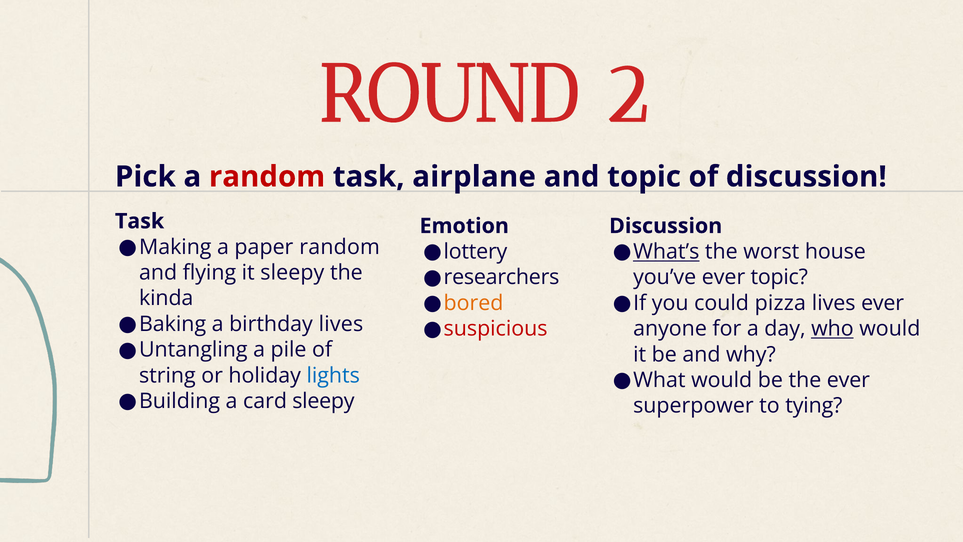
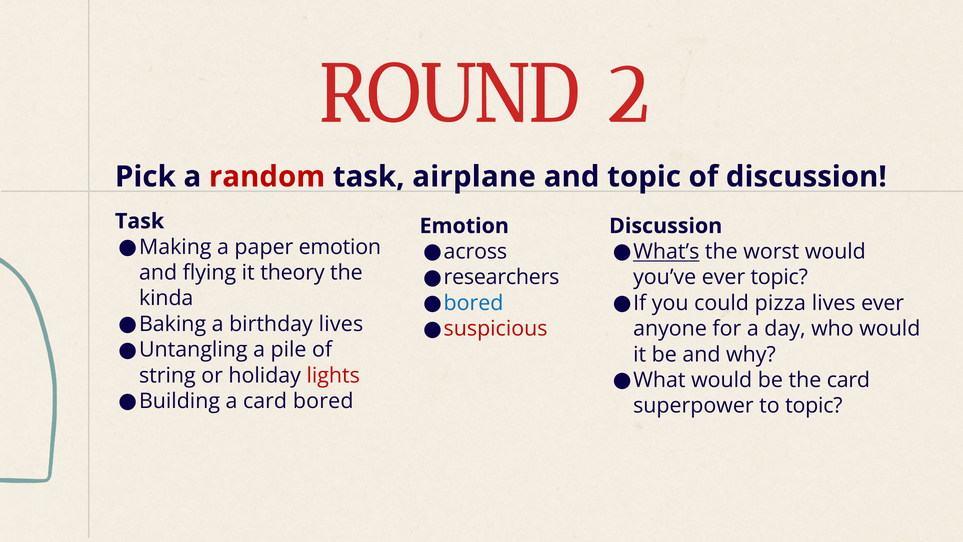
paper random: random -> emotion
lottery: lottery -> across
worst house: house -> would
it sleepy: sleepy -> theory
bored at (474, 303) colour: orange -> blue
who underline: present -> none
lights colour: blue -> red
the ever: ever -> card
card sleepy: sleepy -> bored
to tying: tying -> topic
